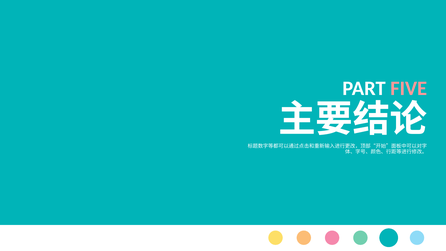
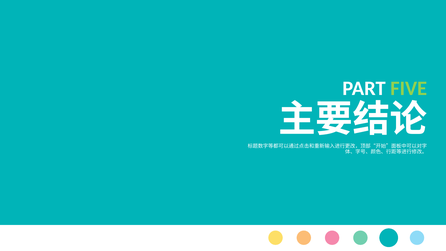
FIVE colour: pink -> light green
